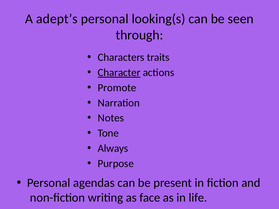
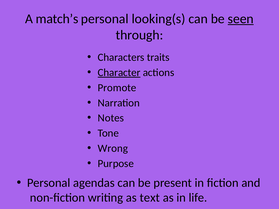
adept’s: adept’s -> match’s
seen underline: none -> present
Always: Always -> Wrong
face: face -> text
